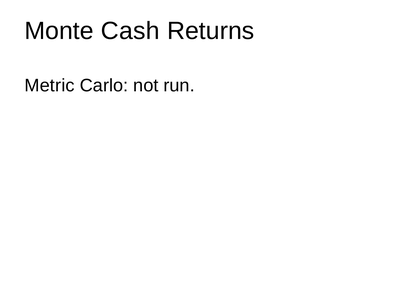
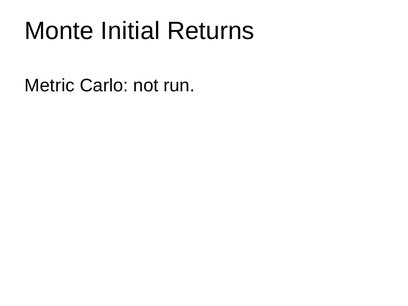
Cash: Cash -> Initial
